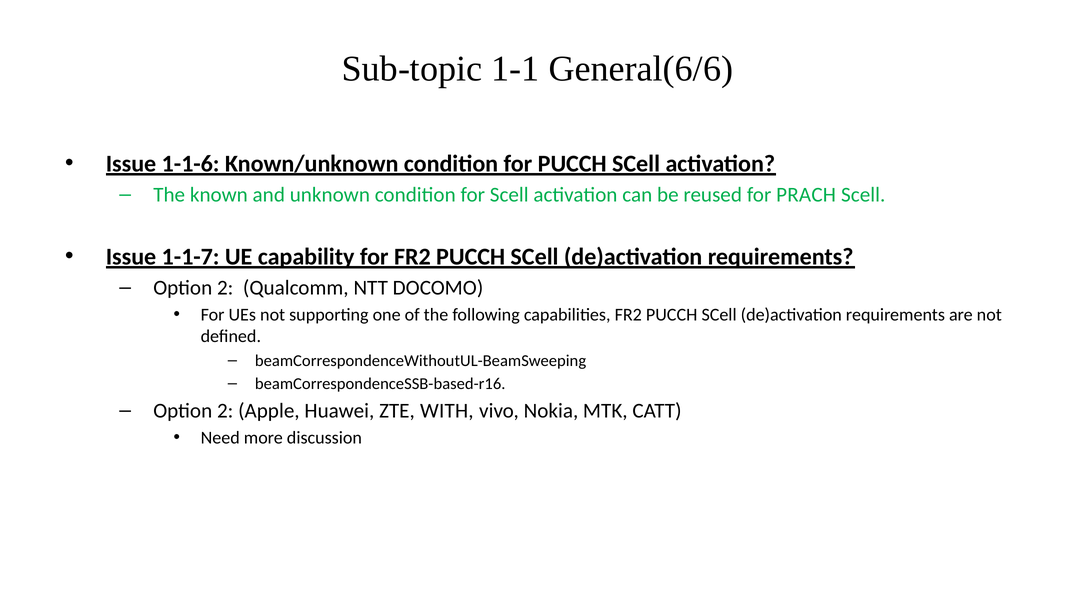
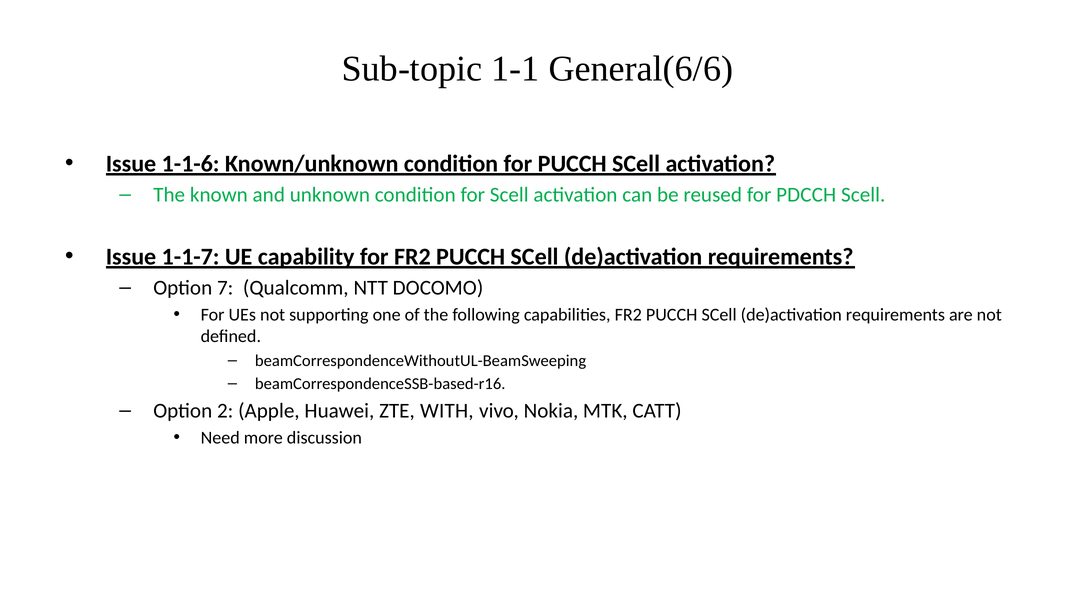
PRACH: PRACH -> PDCCH
2 at (225, 288): 2 -> 7
